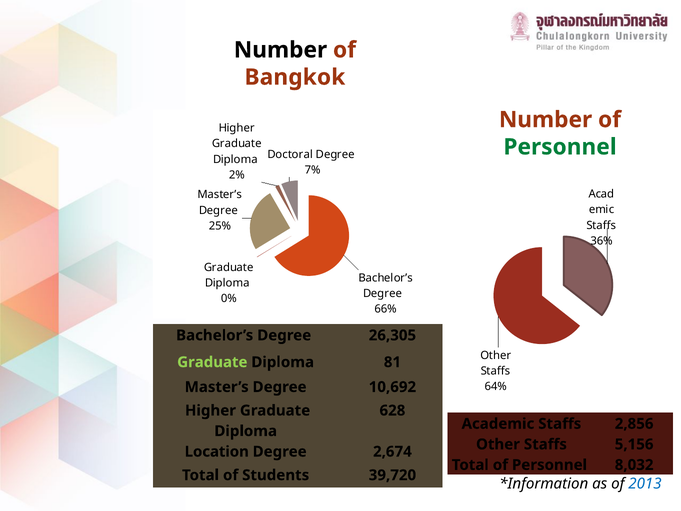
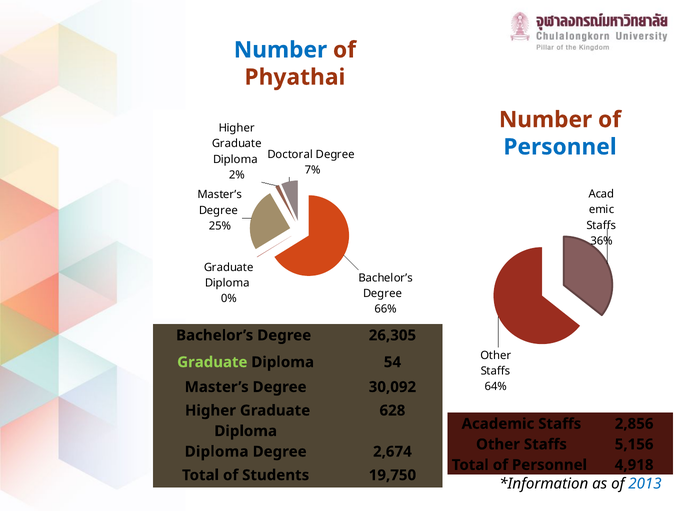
Number at (280, 50) colour: black -> blue
Bangkok: Bangkok -> Phyathai
Personnel at (560, 147) colour: green -> blue
81: 81 -> 54
10,692: 10,692 -> 30,092
Location at (217, 451): Location -> Diploma
8,032: 8,032 -> 4,918
39,720: 39,720 -> 19,750
